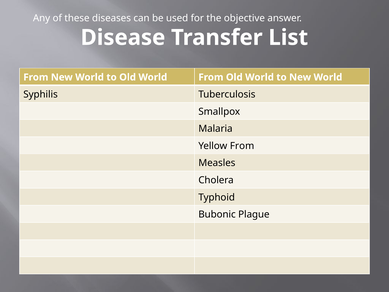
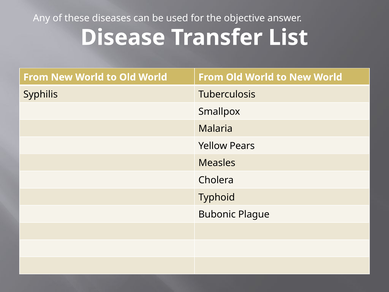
Yellow From: From -> Pears
